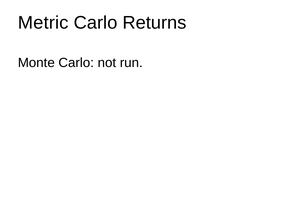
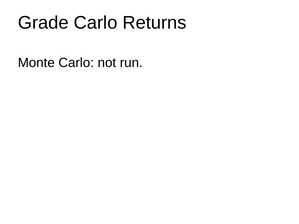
Metric: Metric -> Grade
